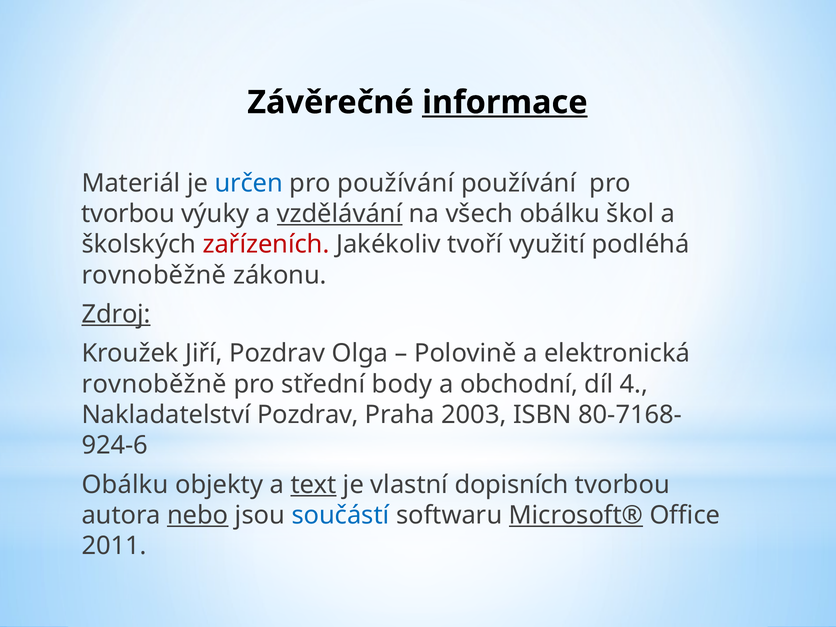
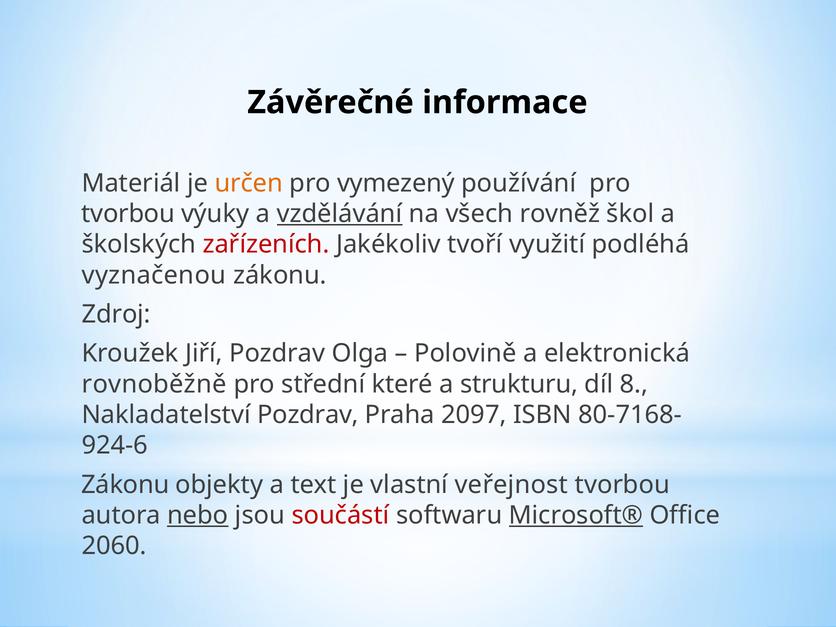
informace underline: present -> none
určen colour: blue -> orange
pro používání: používání -> vymezený
všech obálku: obálku -> rovněž
rovnoběžně at (154, 275): rovnoběžně -> vyznačenou
Zdroj underline: present -> none
body: body -> které
obchodní: obchodní -> strukturu
4: 4 -> 8
2003: 2003 -> 2097
Obálku at (125, 485): Obálku -> Zákonu
text underline: present -> none
dopisních: dopisních -> veřejnost
součástí colour: blue -> red
2011: 2011 -> 2060
